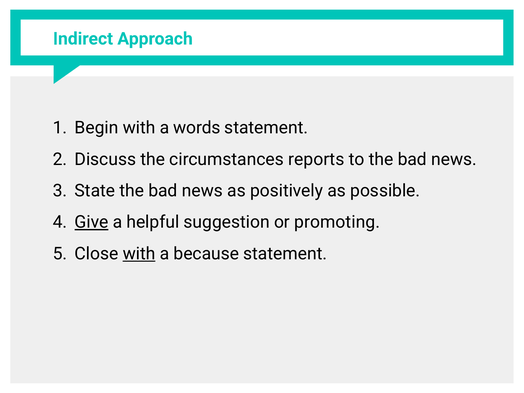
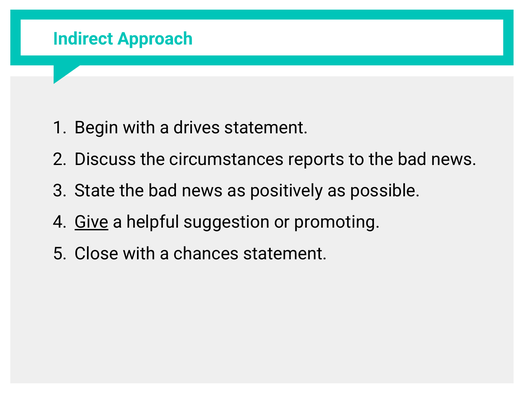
words: words -> drives
with at (139, 254) underline: present -> none
because: because -> chances
